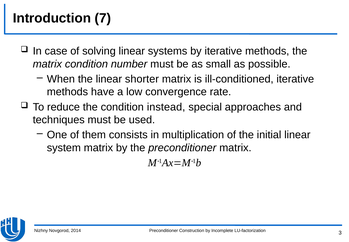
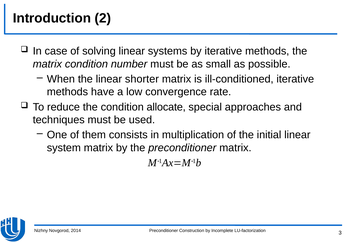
7: 7 -> 2
instead: instead -> allocate
